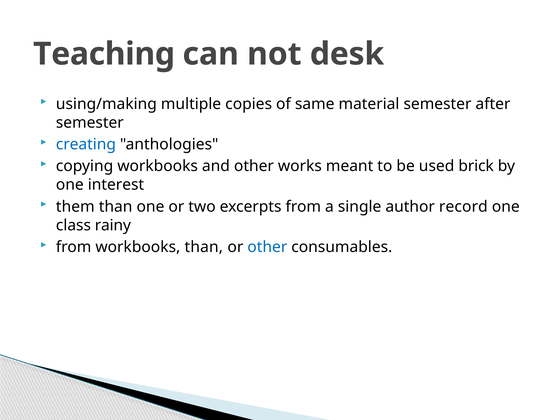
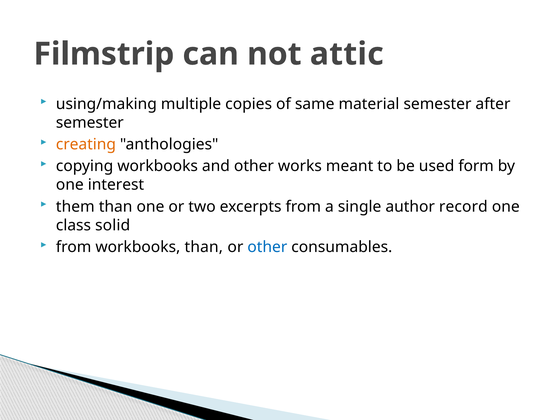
Teaching: Teaching -> Filmstrip
desk: desk -> attic
creating colour: blue -> orange
brick: brick -> form
rainy: rainy -> solid
